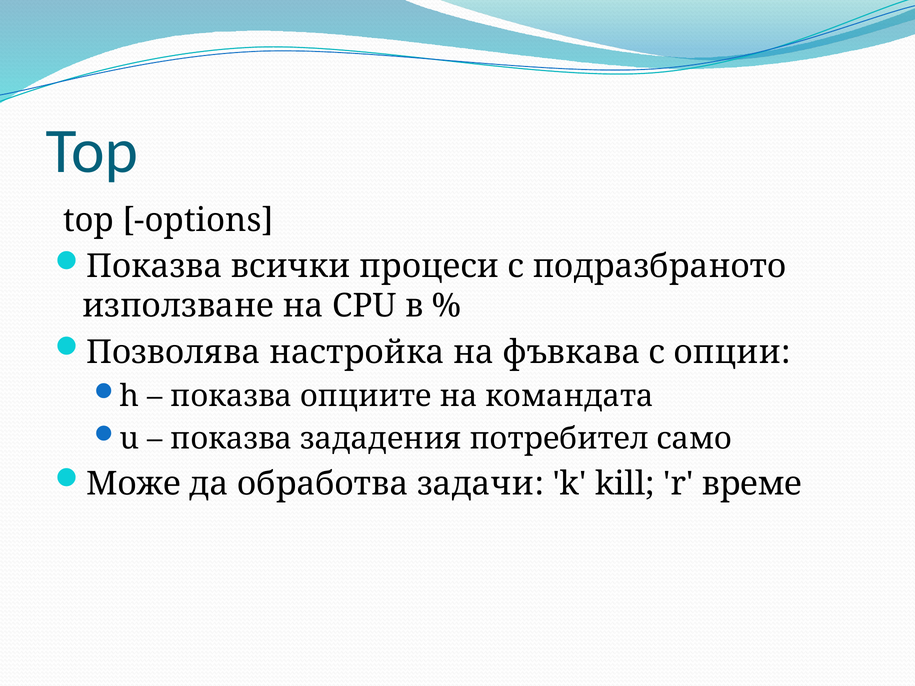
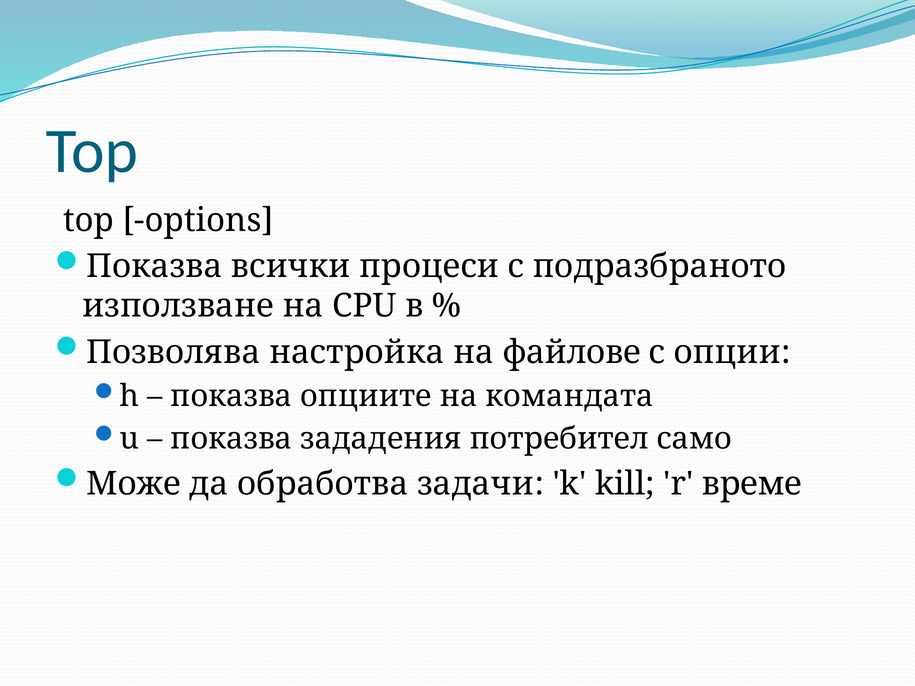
фъвкава: фъвкава -> файлове
